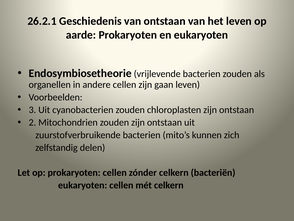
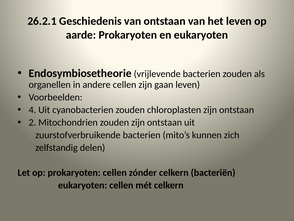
3: 3 -> 4
